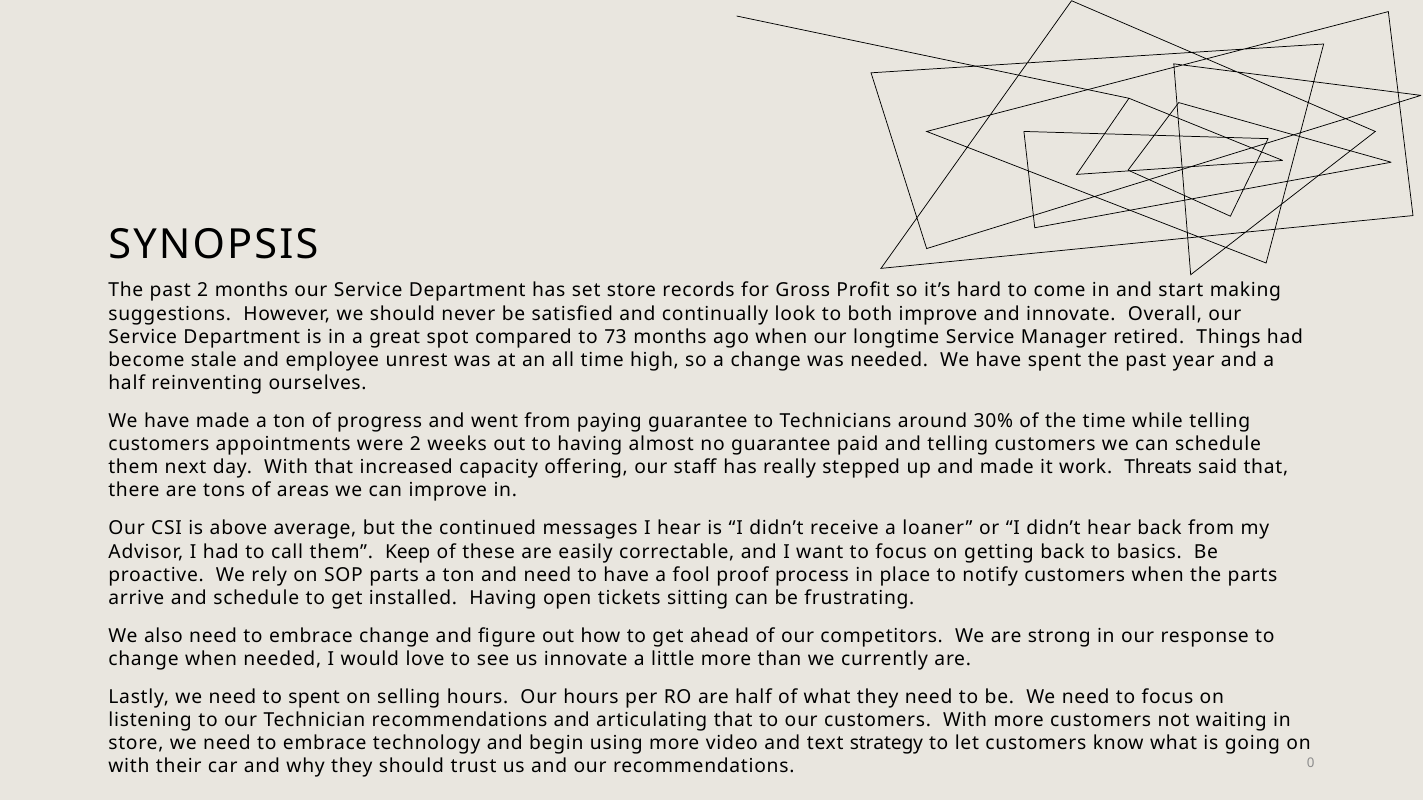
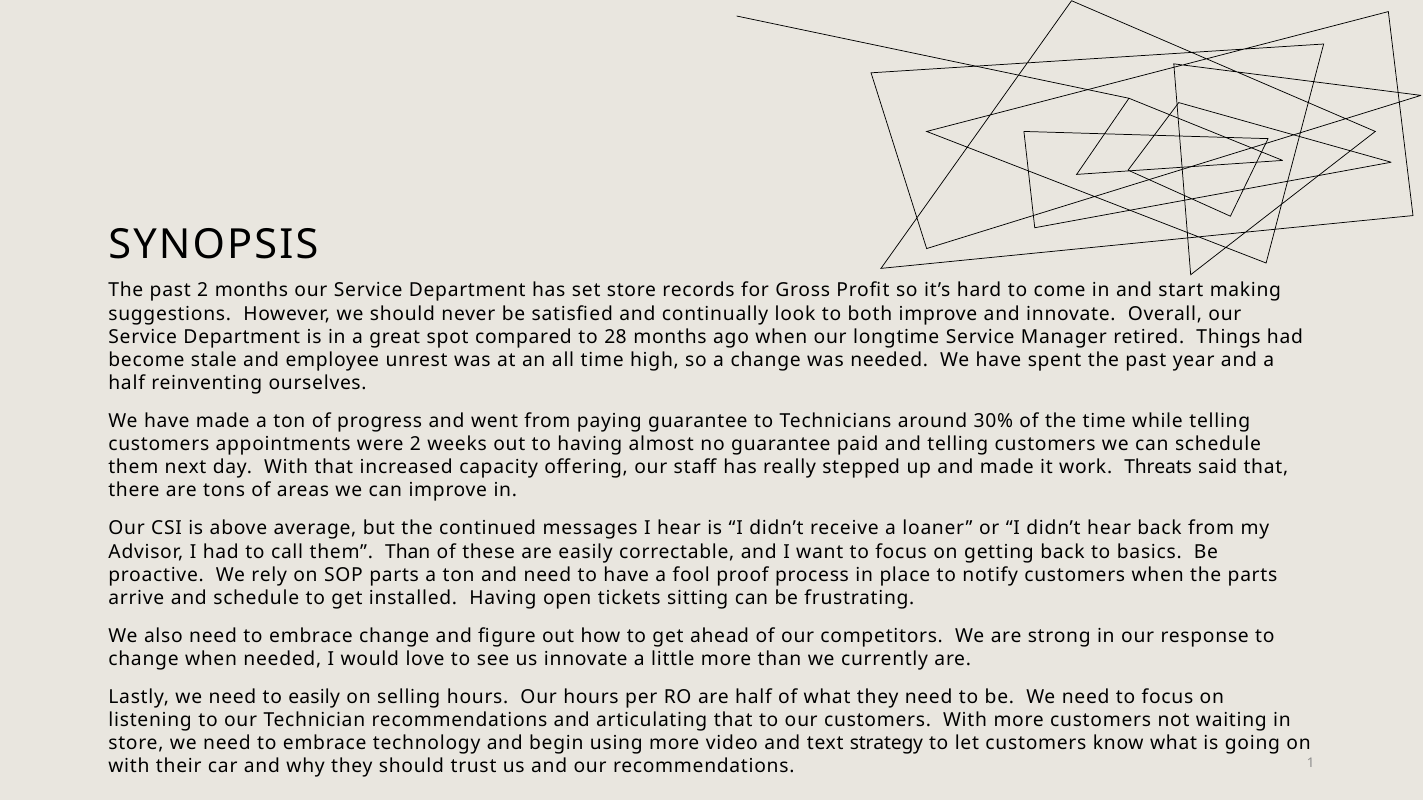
73: 73 -> 28
them Keep: Keep -> Than
to spent: spent -> easily
0: 0 -> 1
